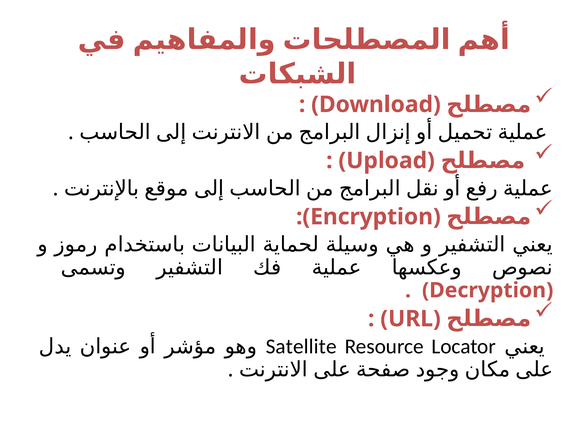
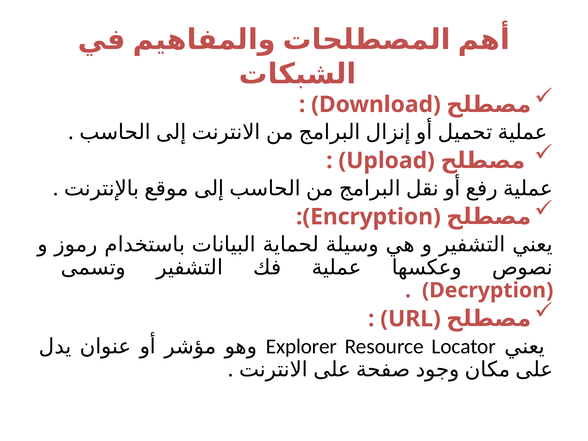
Satellite: Satellite -> Explorer
